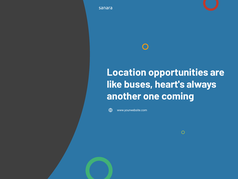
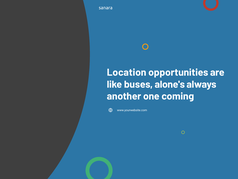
heart's: heart's -> alone's
